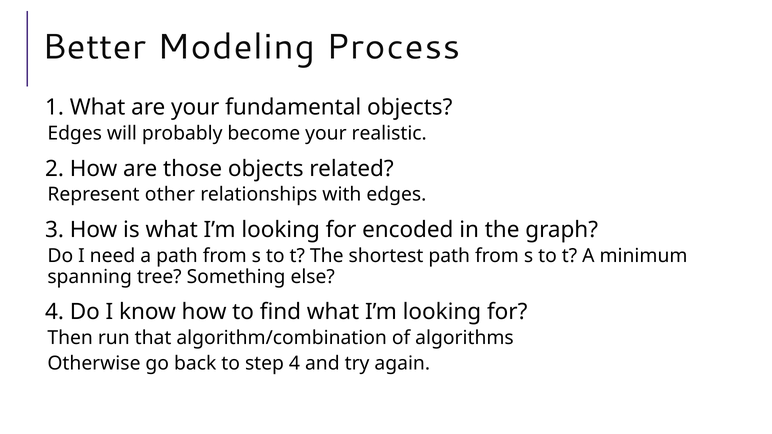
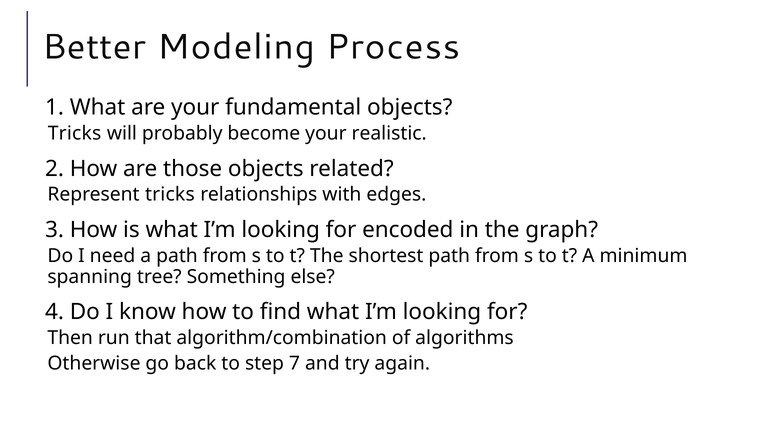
Edges at (75, 133): Edges -> Tricks
Represent other: other -> tricks
step 4: 4 -> 7
